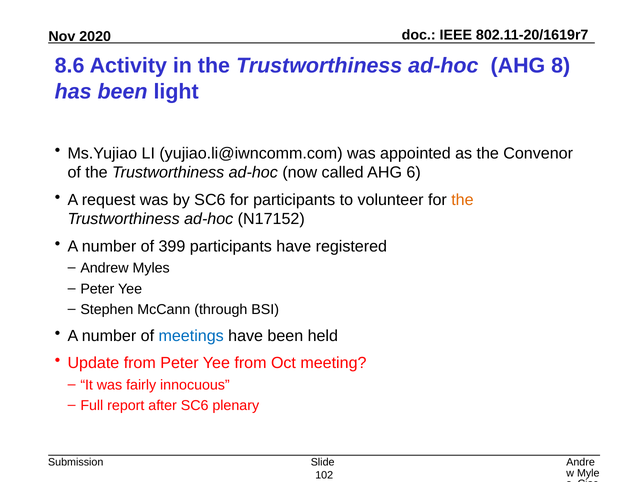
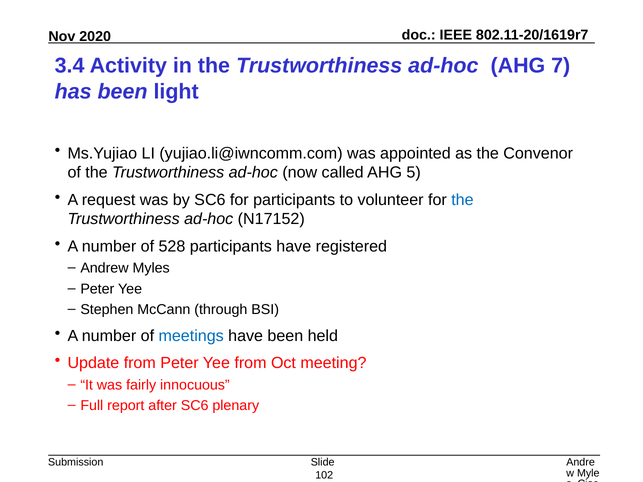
8.6: 8.6 -> 3.4
8: 8 -> 7
6: 6 -> 5
the at (462, 200) colour: orange -> blue
399: 399 -> 528
